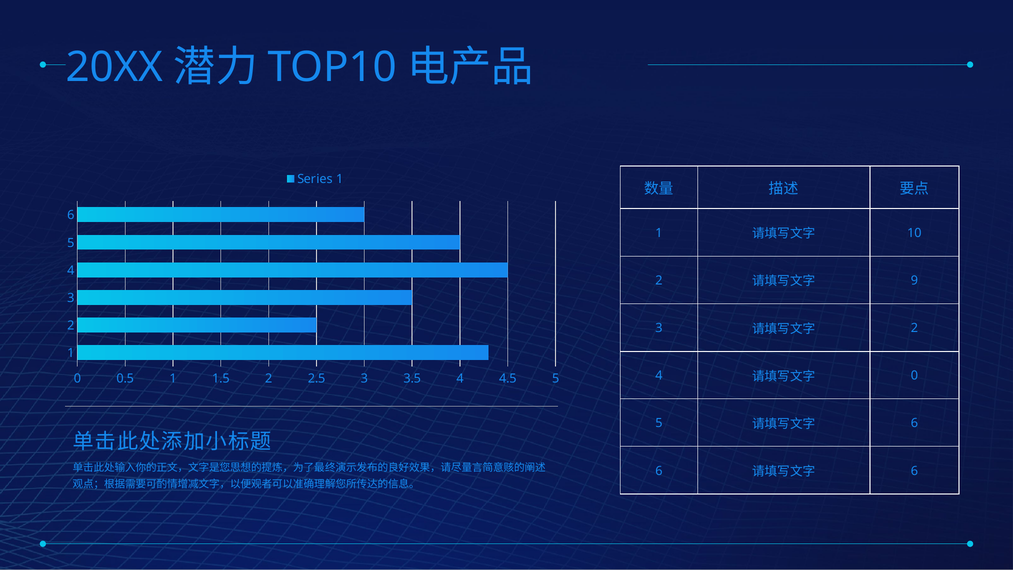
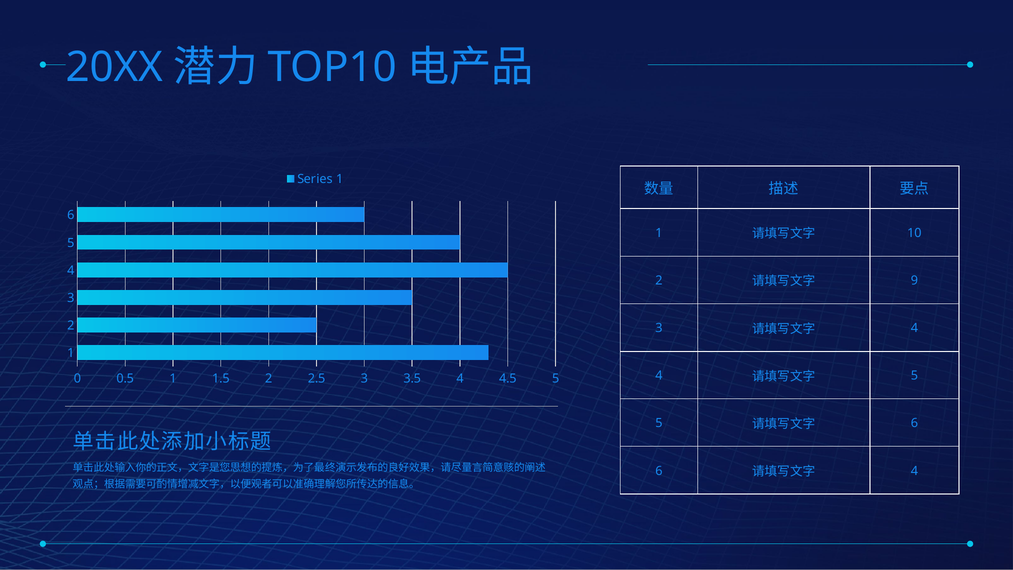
2 at (914, 328): 2 -> 4
0 at (914, 376): 0 -> 5
6 at (914, 471): 6 -> 4
